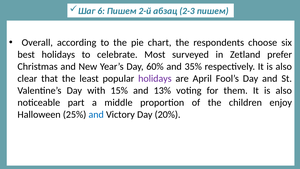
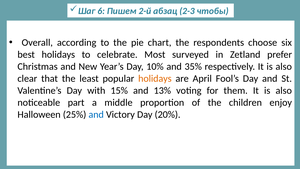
2-3 пишем: пишем -> чтобы
60%: 60% -> 10%
holidays at (155, 78) colour: purple -> orange
